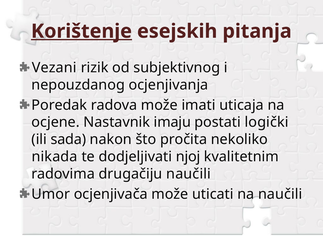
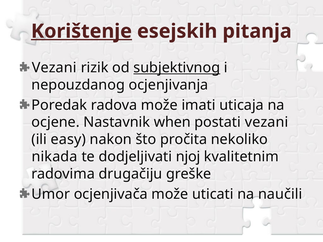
subjektivnog underline: none -> present
imaju: imaju -> when
postati logički: logički -> vezani
sada: sada -> easy
drugačiju naučili: naučili -> greške
